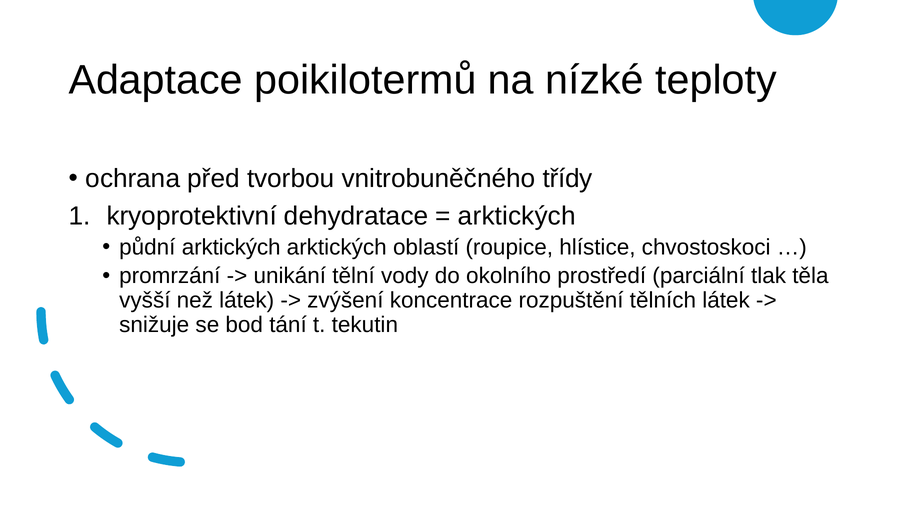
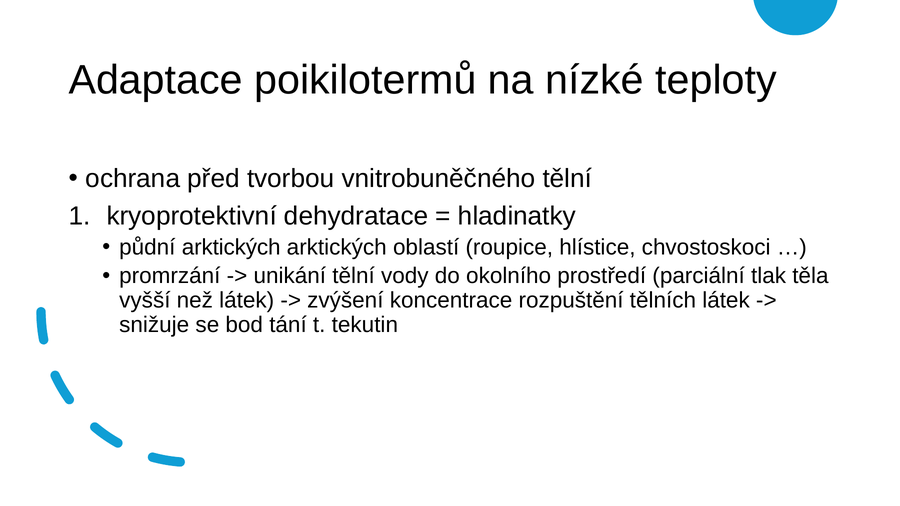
vnitrobuněčného třídy: třídy -> tělní
arktických at (517, 216): arktických -> hladinatky
